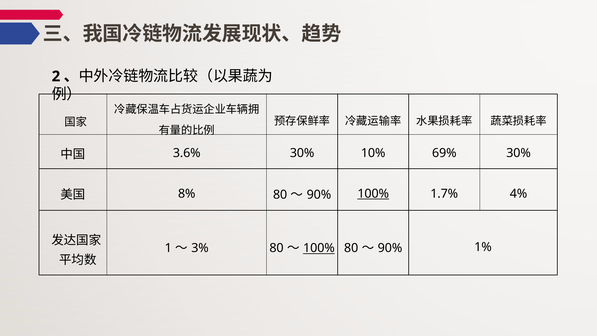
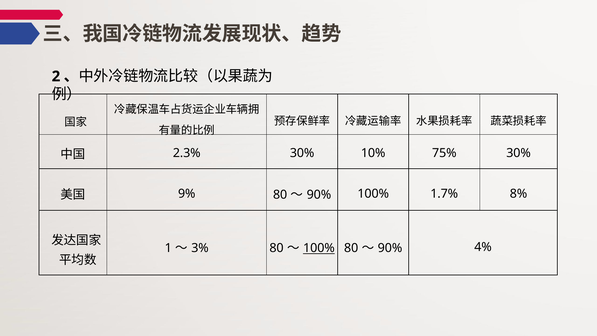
3.6%: 3.6% -> 2.3%
69%: 69% -> 75%
8%: 8% -> 9%
100% at (373, 193) underline: present -> none
4%: 4% -> 8%
1%: 1% -> 4%
